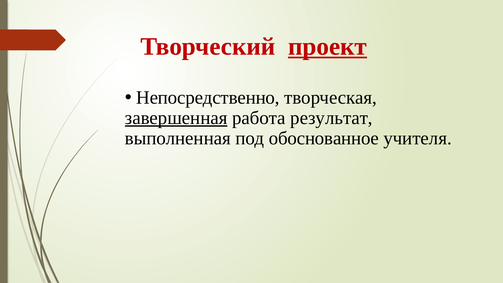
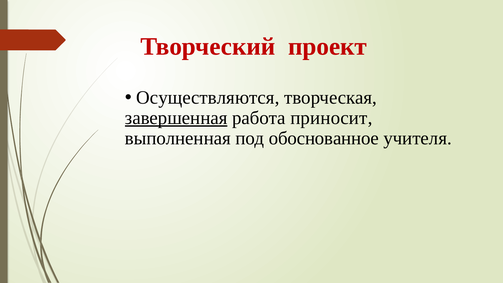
проект underline: present -> none
Непосредственно: Непосредственно -> Осуществляются
результат: результат -> приносит
